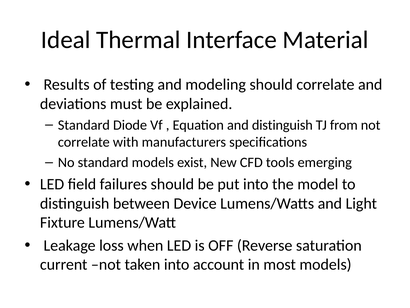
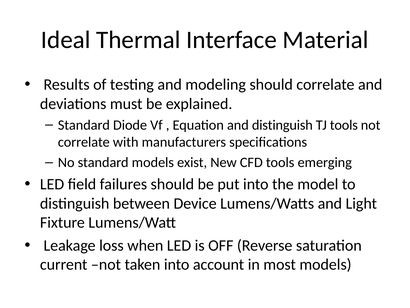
TJ from: from -> tools
